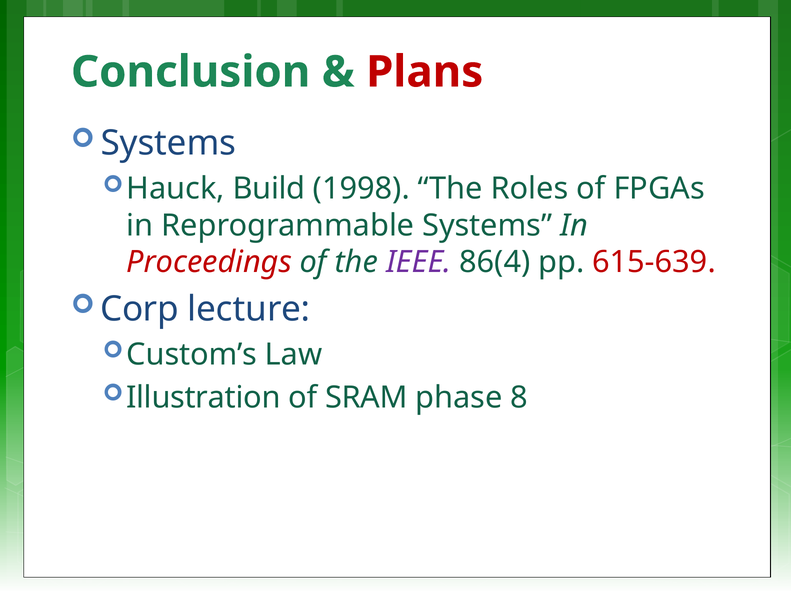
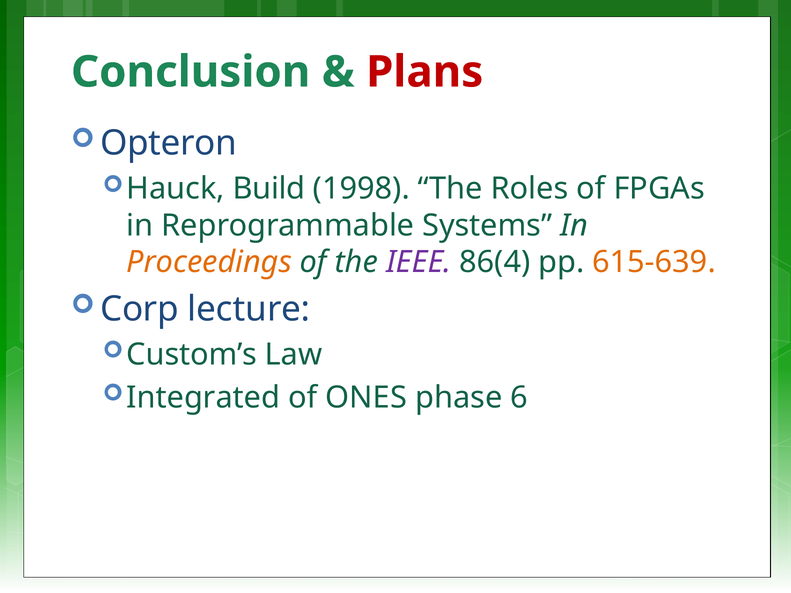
Systems at (168, 143): Systems -> Opteron
Proceedings colour: red -> orange
615-639 colour: red -> orange
Illustration: Illustration -> Integrated
SRAM: SRAM -> ONES
8: 8 -> 6
